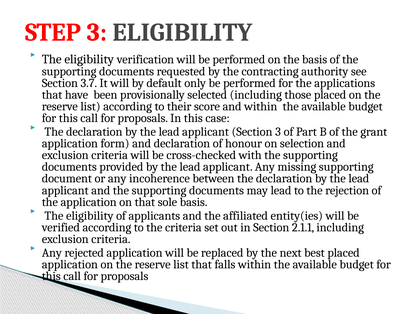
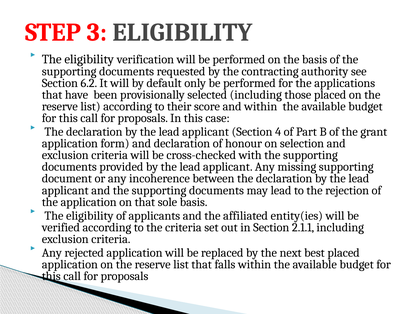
3.7: 3.7 -> 6.2
Section 3: 3 -> 4
